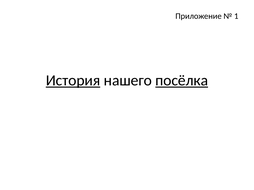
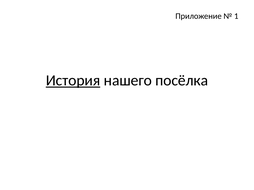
посёлка underline: present -> none
